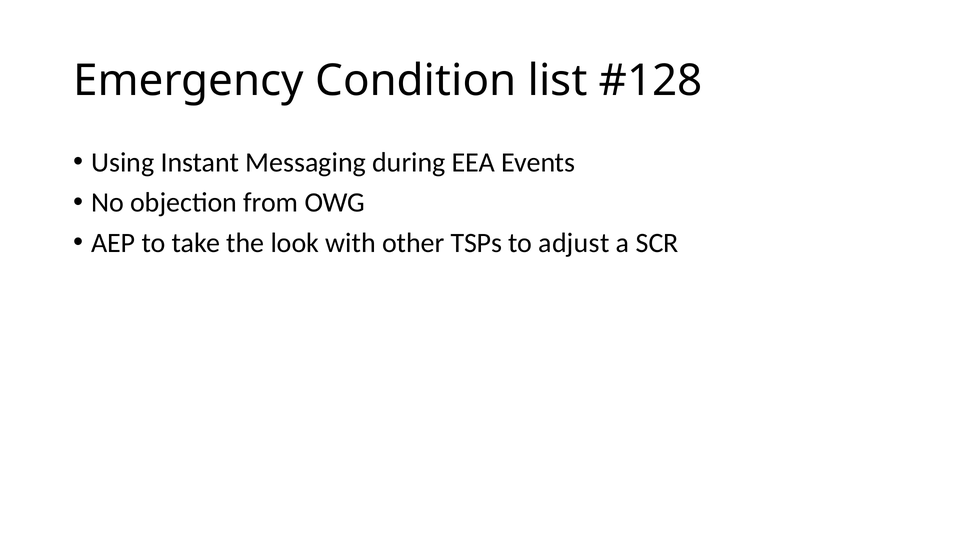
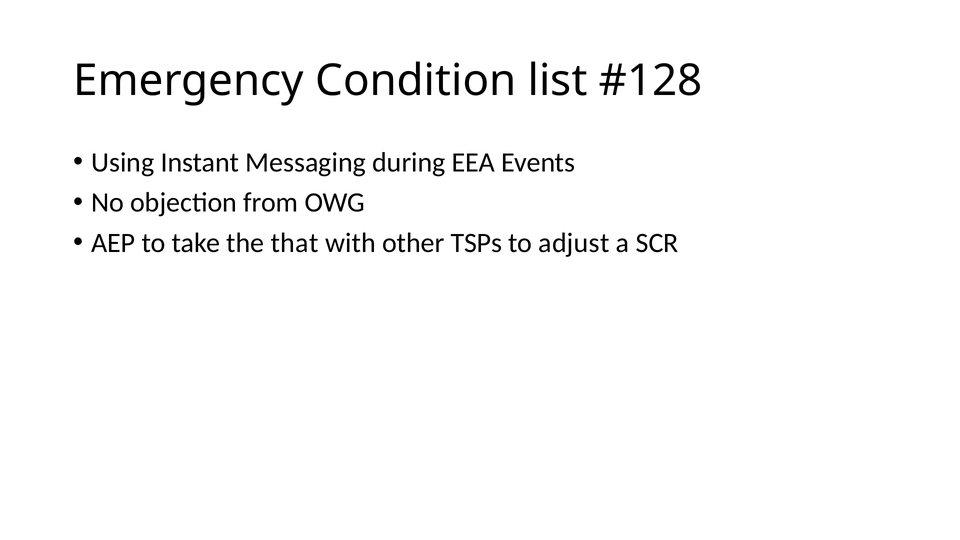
look: look -> that
